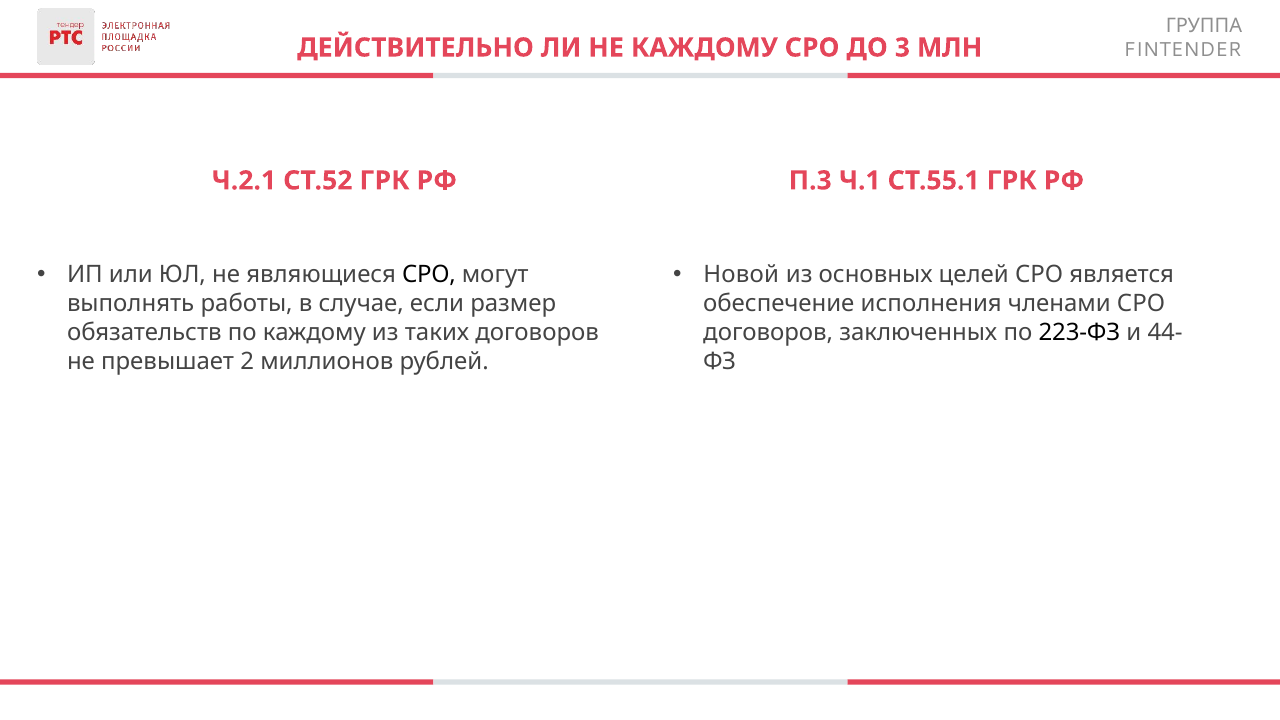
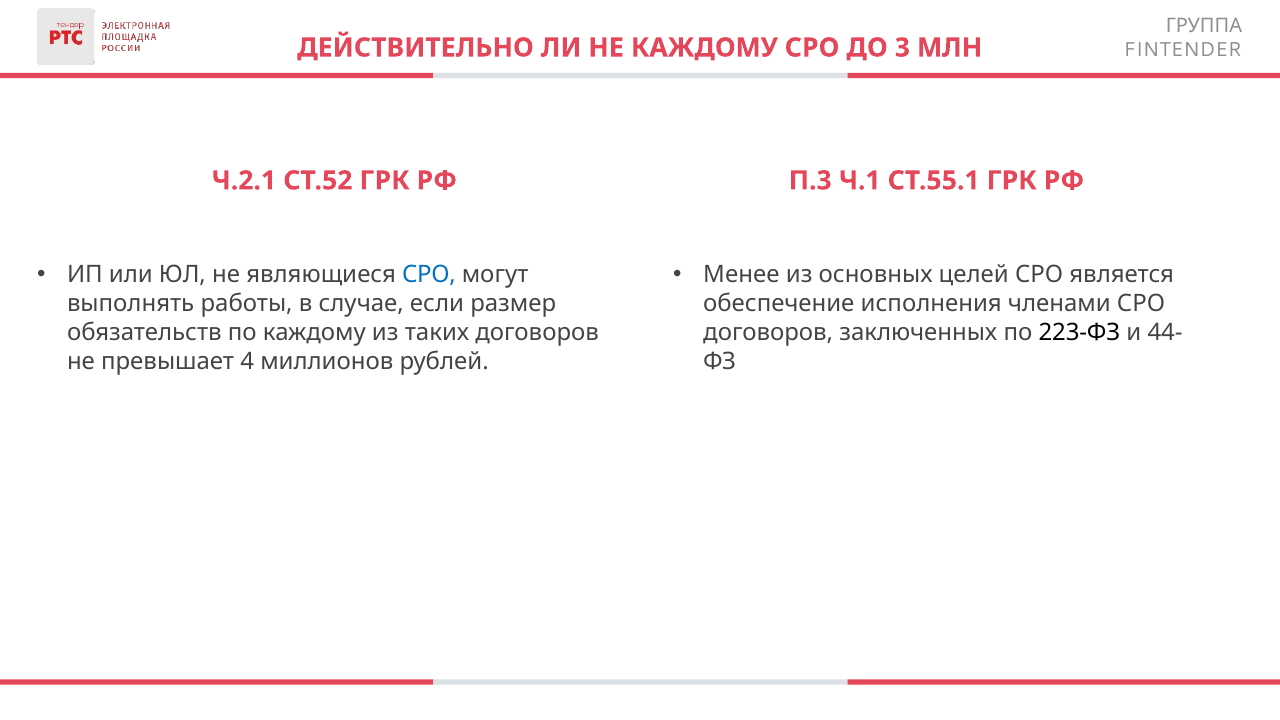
СРО at (429, 275) colour: black -> blue
Новой: Новой -> Менее
2: 2 -> 4
